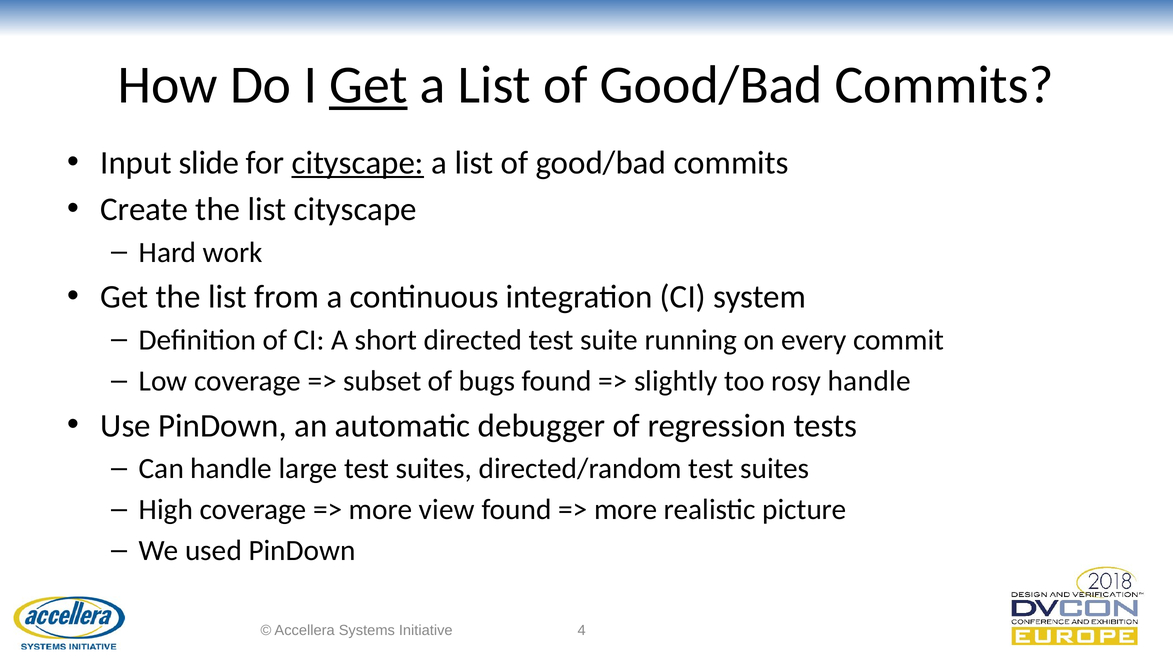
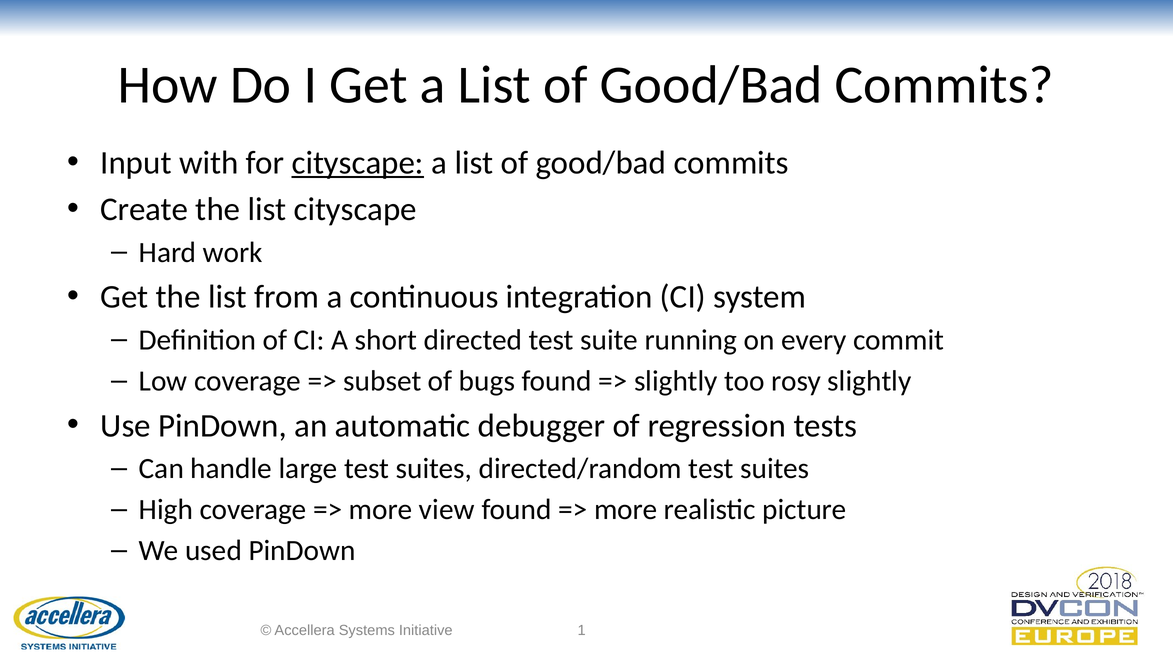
Get at (368, 85) underline: present -> none
slide: slide -> with
rosy handle: handle -> slightly
4: 4 -> 1
